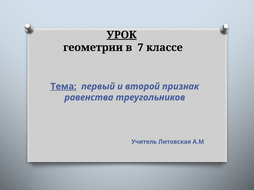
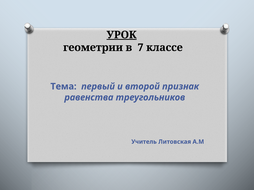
Тема underline: present -> none
